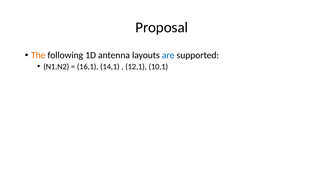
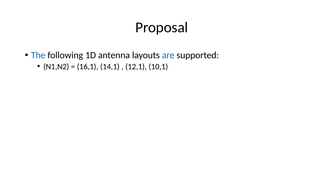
The colour: orange -> blue
